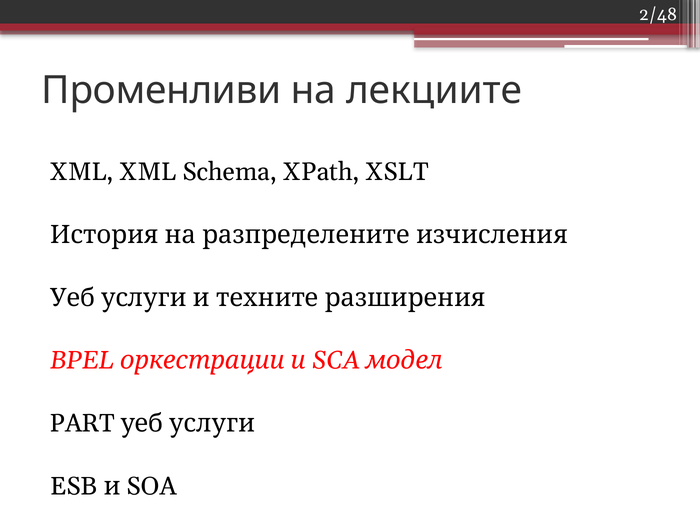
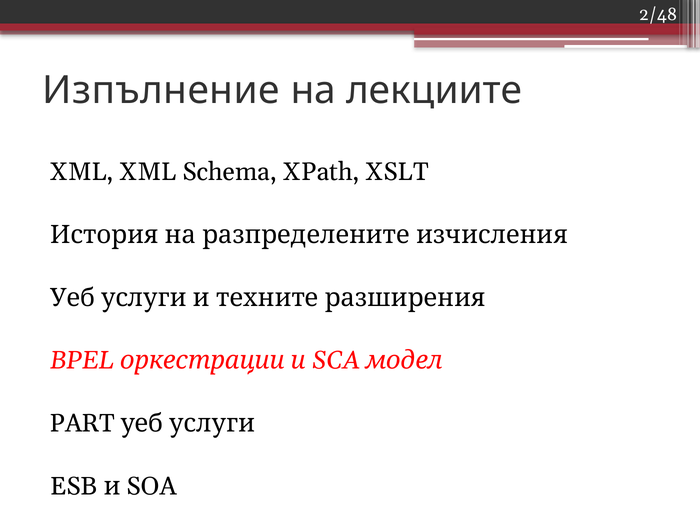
Променливи: Променливи -> Изпълнение
